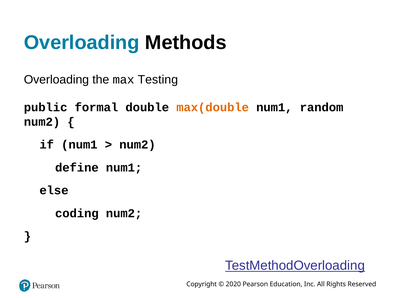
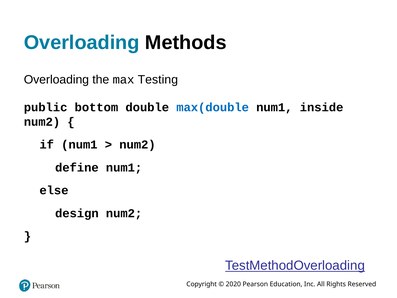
formal: formal -> bottom
max(double colour: orange -> blue
random: random -> inside
coding: coding -> design
